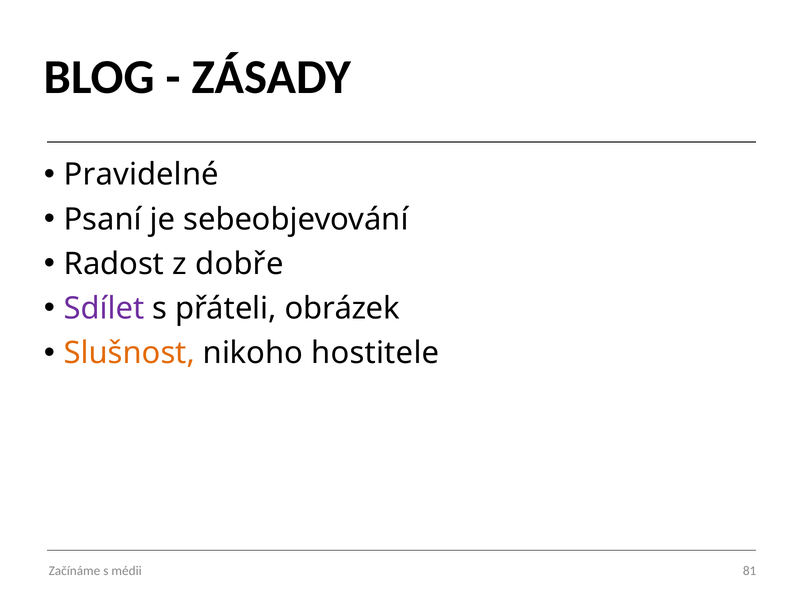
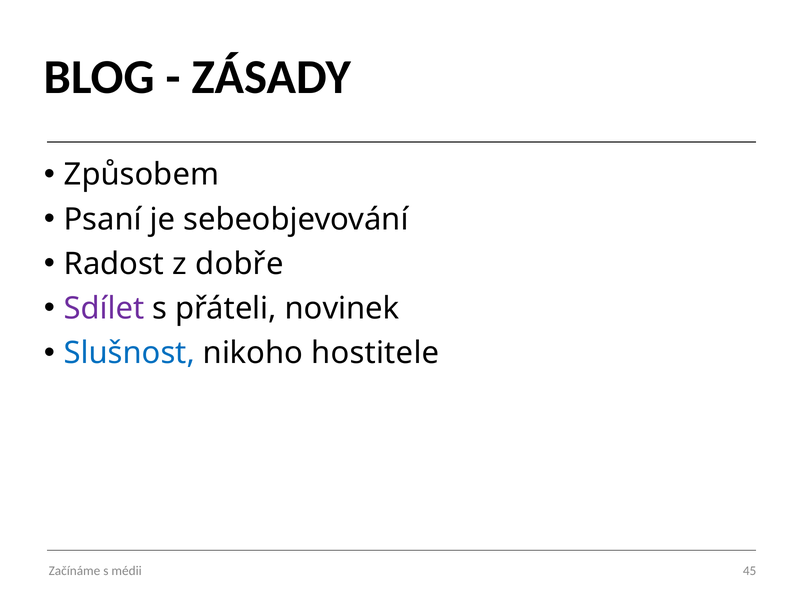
Pravidelné: Pravidelné -> Způsobem
obrázek: obrázek -> novinek
Slušnost colour: orange -> blue
81: 81 -> 45
